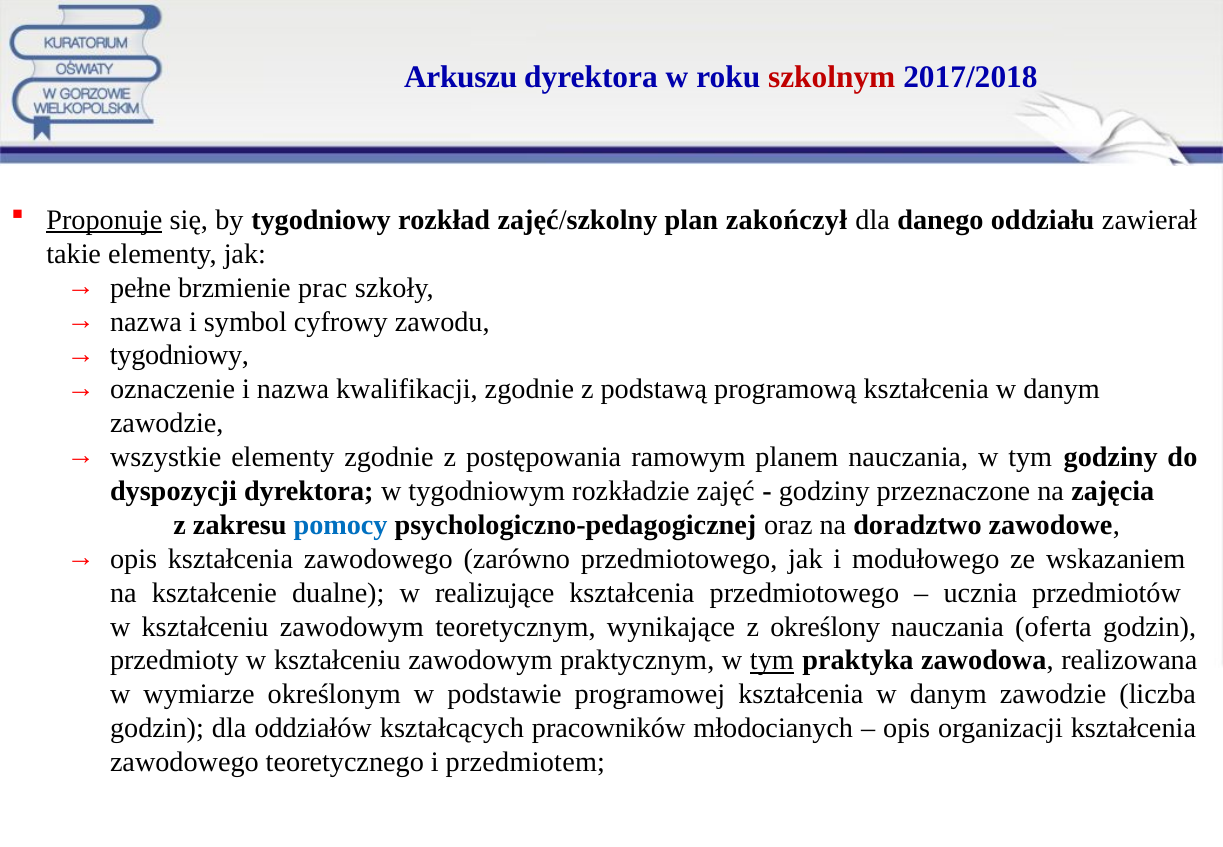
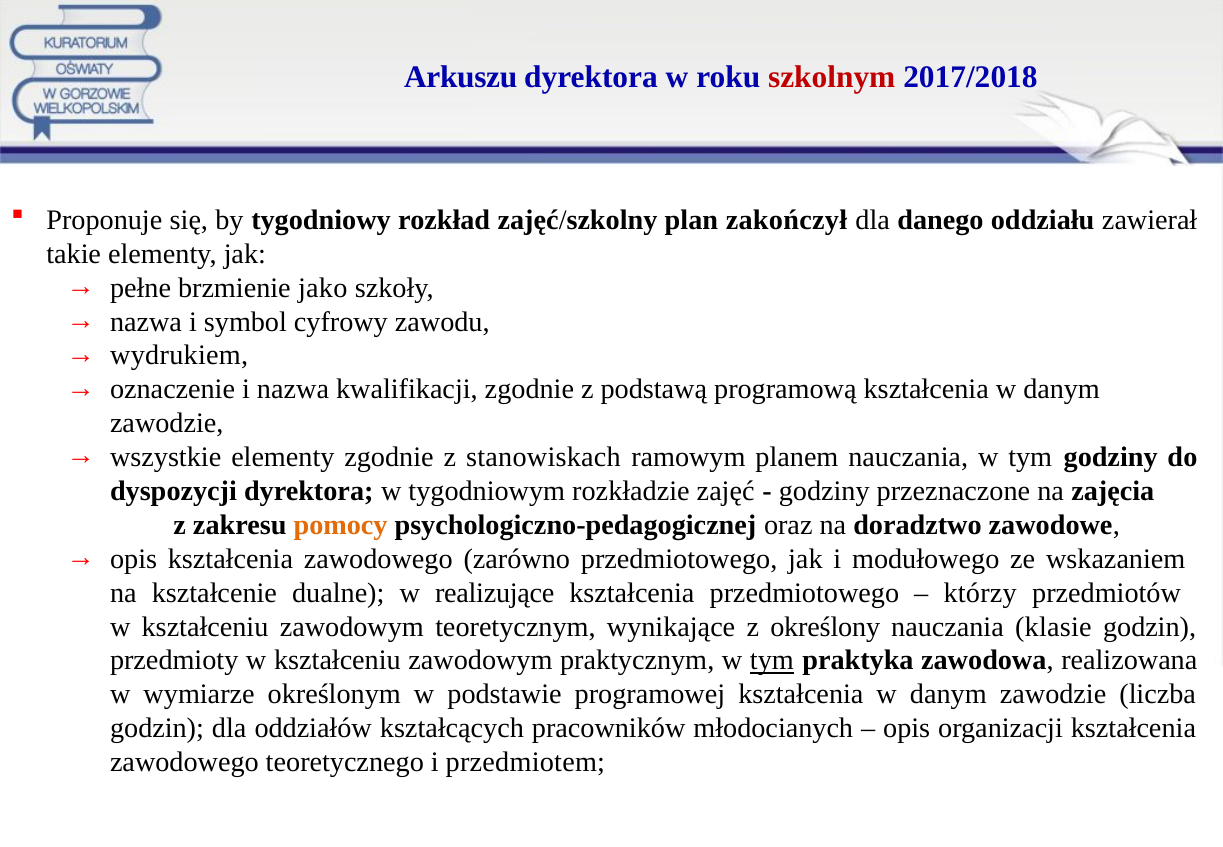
Proponuje underline: present -> none
prac: prac -> jako
tygodniowy at (179, 356): tygodniowy -> wydrukiem
postępowania: postępowania -> stanowiskach
pomocy colour: blue -> orange
ucznia: ucznia -> którzy
oferta: oferta -> klasie
